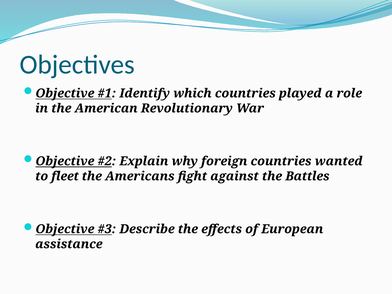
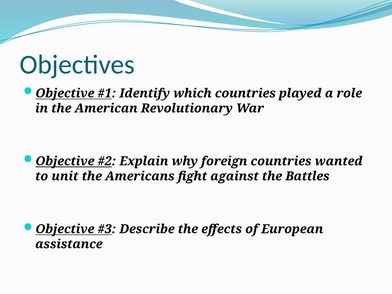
fleet: fleet -> unit
